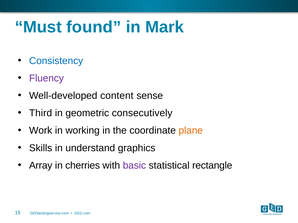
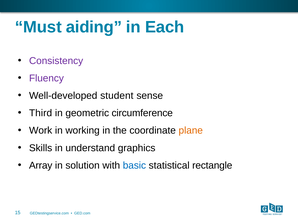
found: found -> aiding
Mark: Mark -> Each
Consistency colour: blue -> purple
content: content -> student
consecutively: consecutively -> circumference
cherries: cherries -> solution
basic colour: purple -> blue
